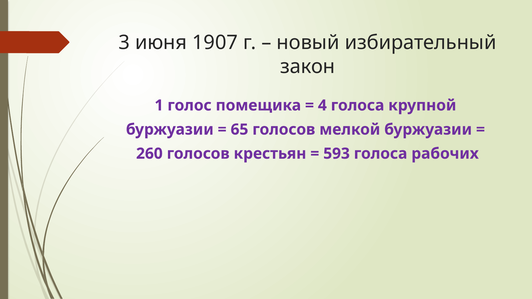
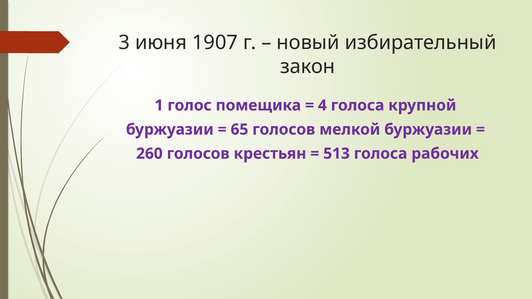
593: 593 -> 513
